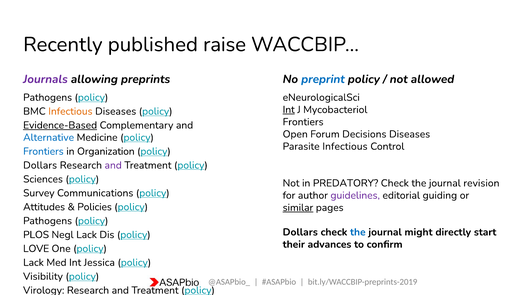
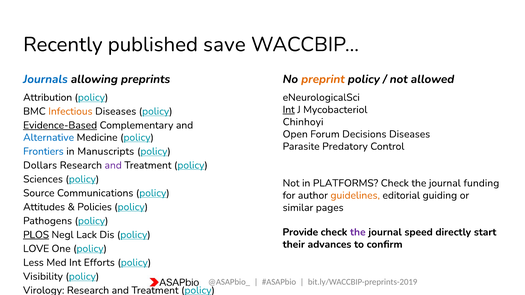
raise: raise -> save
Journals colour: purple -> blue
preprint colour: blue -> orange
Pathogens at (48, 97): Pathogens -> Attribution
Frontiers at (303, 122): Frontiers -> Chinhoyi
Parasite Infectious: Infectious -> Predatory
Organization: Organization -> Manuscripts
PREDATORY: PREDATORY -> PLATFORMS
revision: revision -> funding
Survey: Survey -> Source
guidelines colour: purple -> orange
similar underline: present -> none
Dollars at (300, 232): Dollars -> Provide
the at (358, 232) colour: blue -> purple
might: might -> speed
PLOS underline: none -> present
Lack at (33, 263): Lack -> Less
Jessica: Jessica -> Efforts
